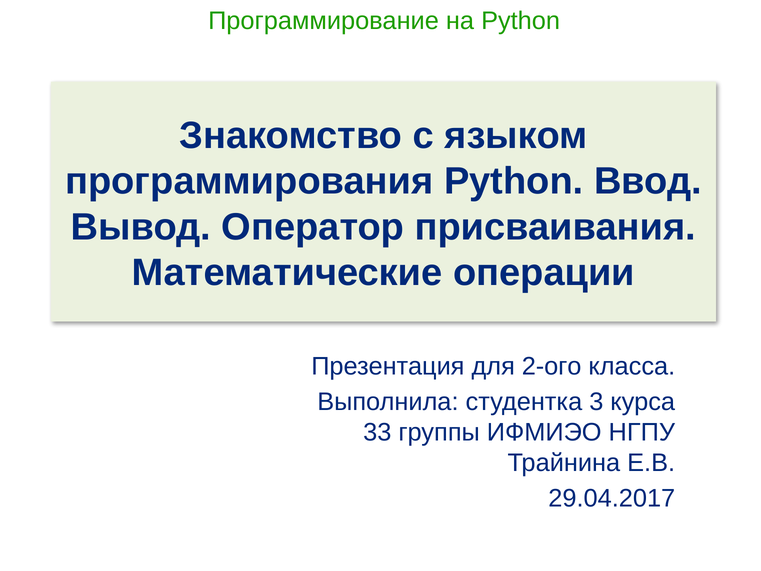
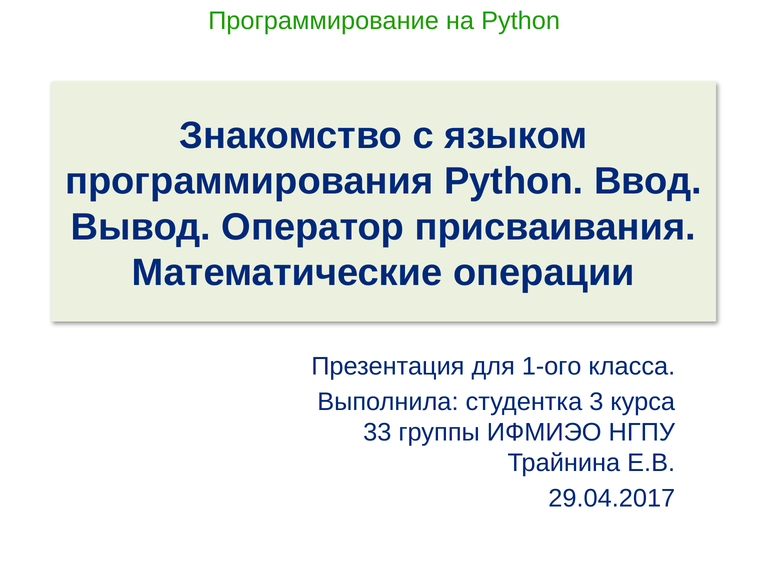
2-ого: 2-ого -> 1-ого
